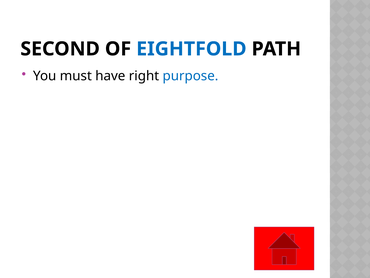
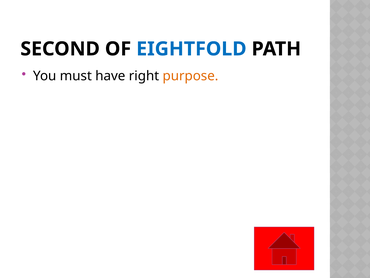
purpose colour: blue -> orange
